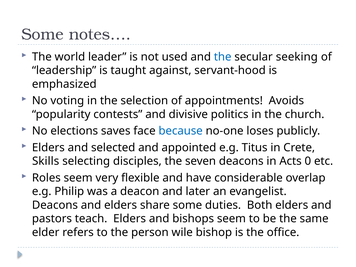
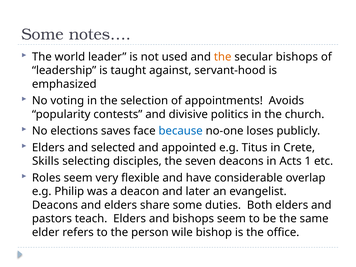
the at (223, 57) colour: blue -> orange
secular seeking: seeking -> bishops
0: 0 -> 1
